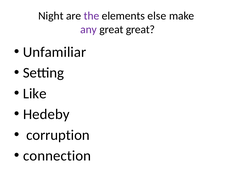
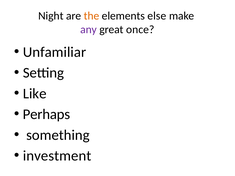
the colour: purple -> orange
great great: great -> once
Hedeby: Hedeby -> Perhaps
corruption: corruption -> something
connection: connection -> investment
